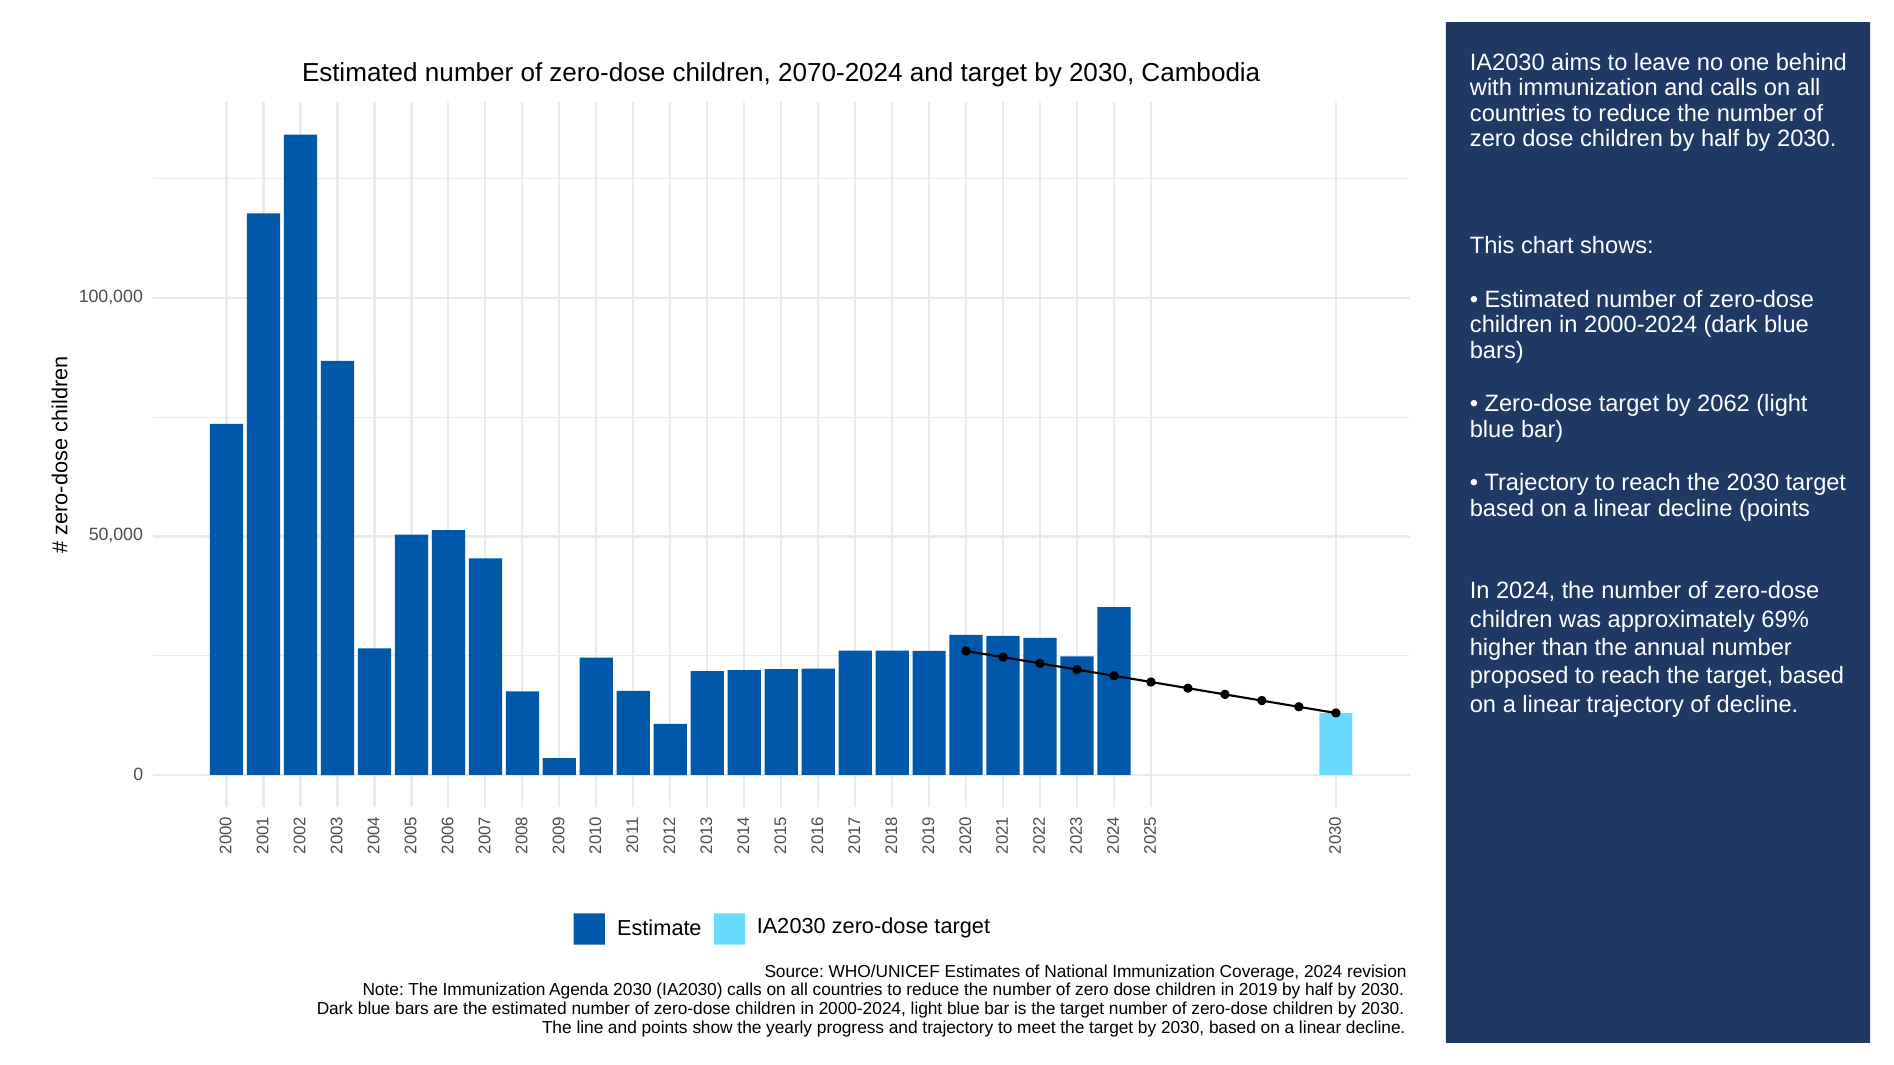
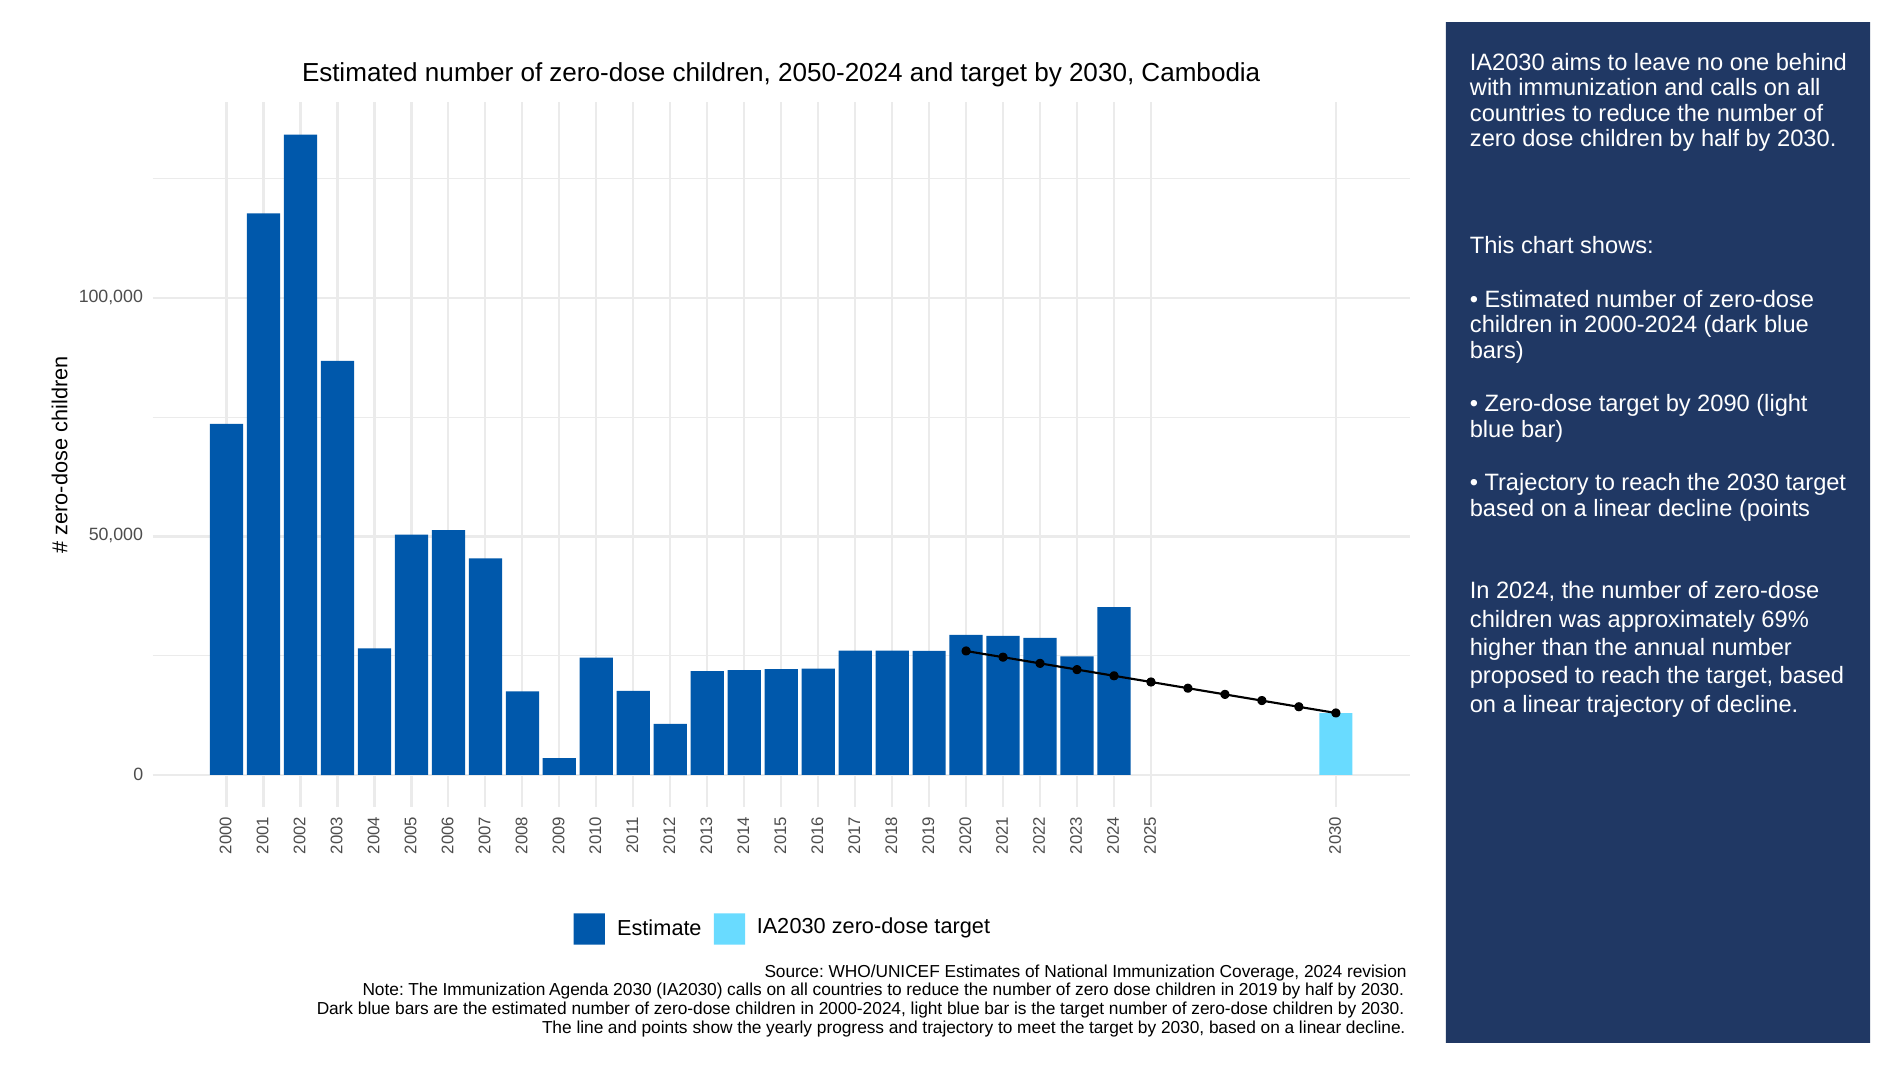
2070-2024: 2070-2024 -> 2050-2024
2062: 2062 -> 2090
